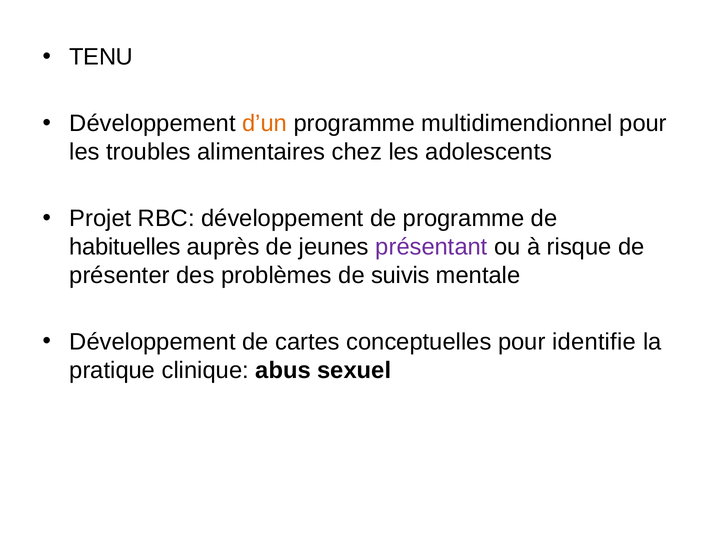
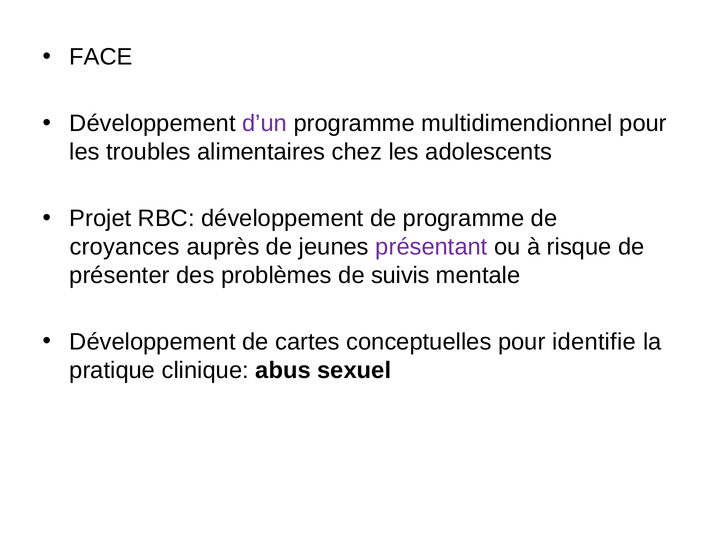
TENU: TENU -> FACE
d’un colour: orange -> purple
habituelles: habituelles -> croyances
